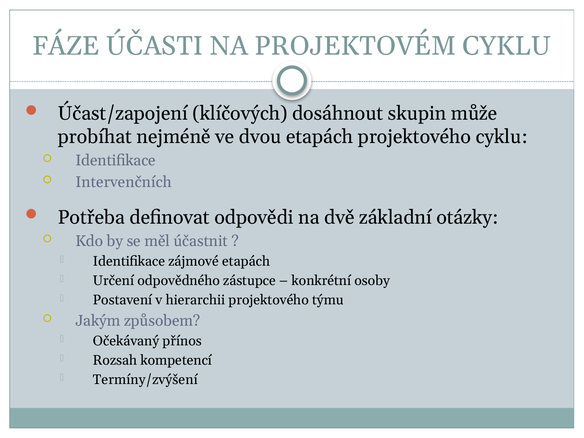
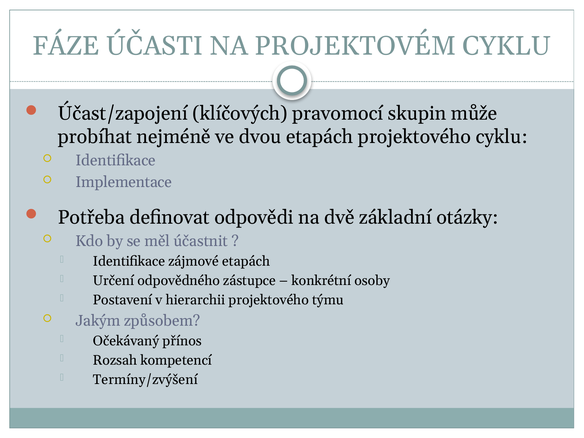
dosáhnout: dosáhnout -> pravomocí
Intervenčních: Intervenčních -> Implementace
